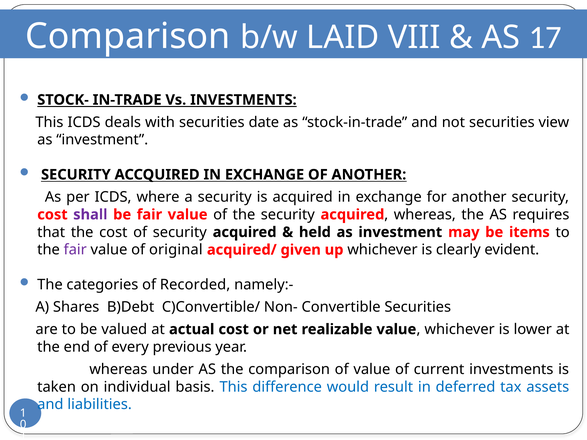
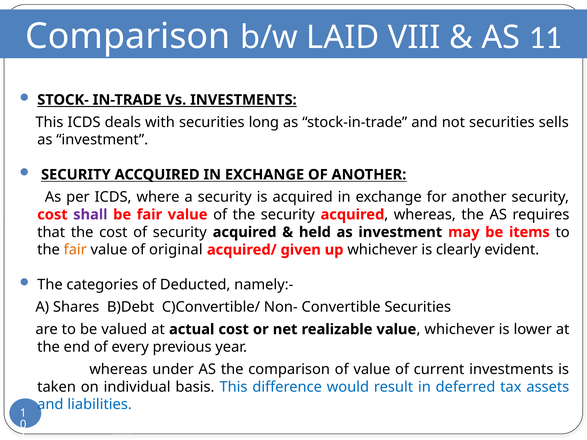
17: 17 -> 11
date: date -> long
view: view -> sells
fair at (75, 250) colour: purple -> orange
Recorded: Recorded -> Deducted
